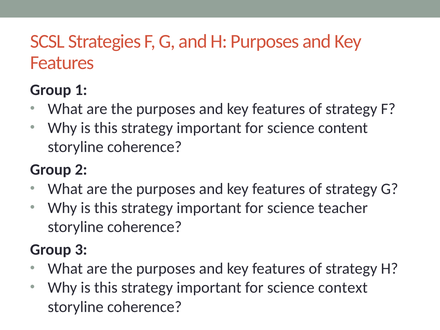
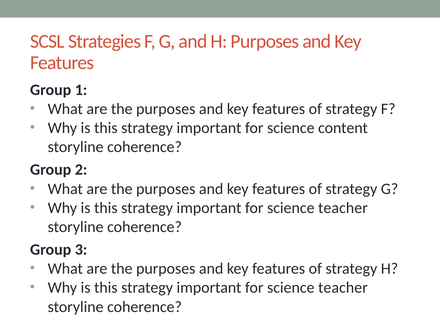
context at (343, 288): context -> teacher
